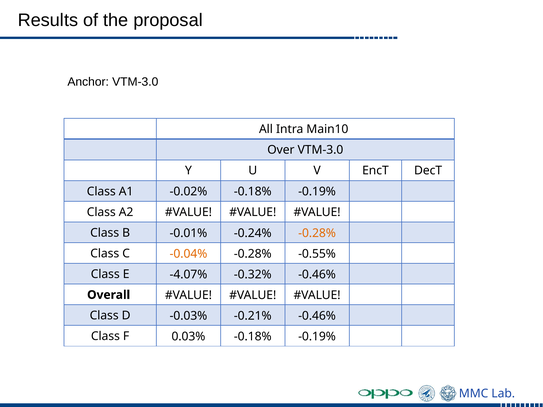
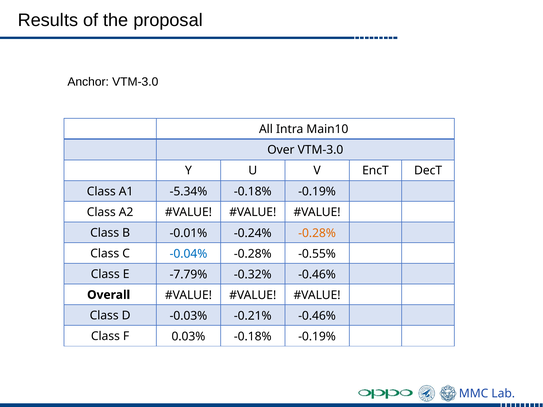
-0.02%: -0.02% -> -5.34%
-0.04% colour: orange -> blue
-4.07%: -4.07% -> -7.79%
